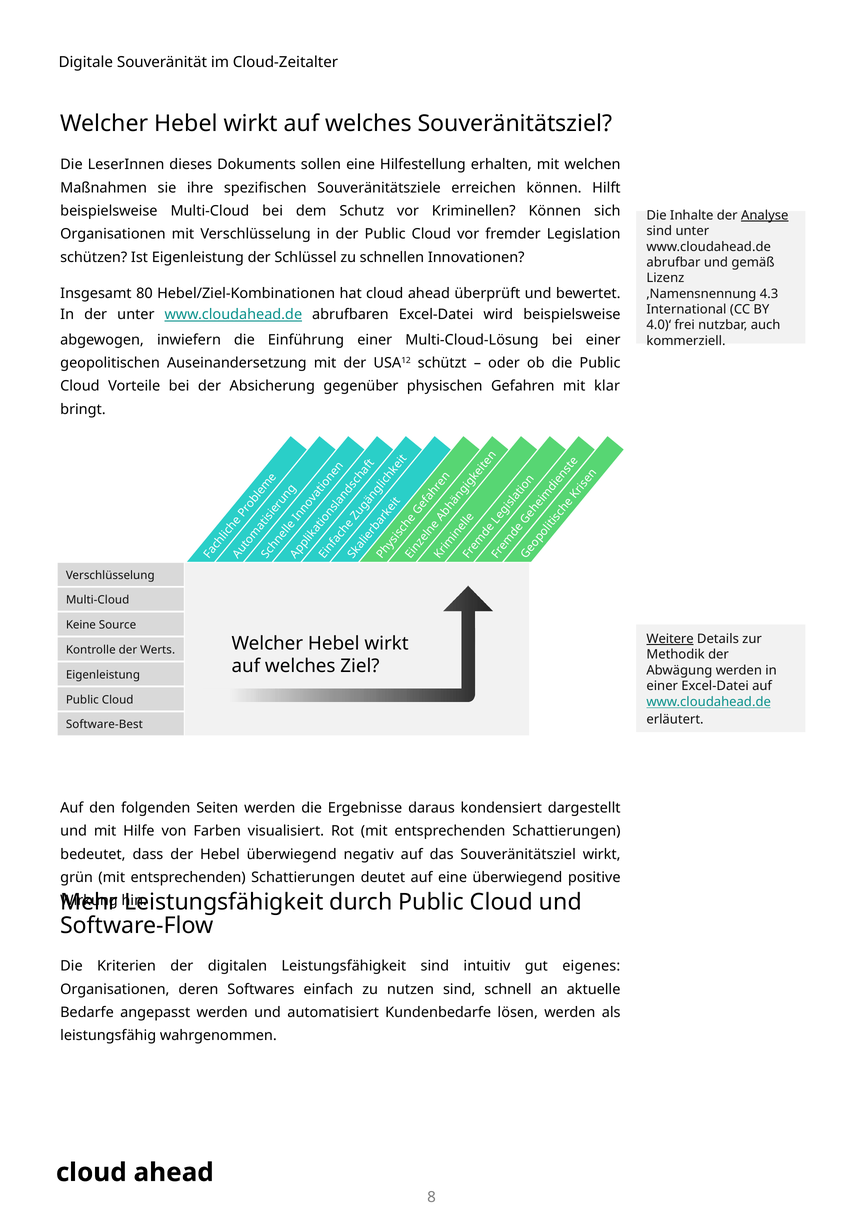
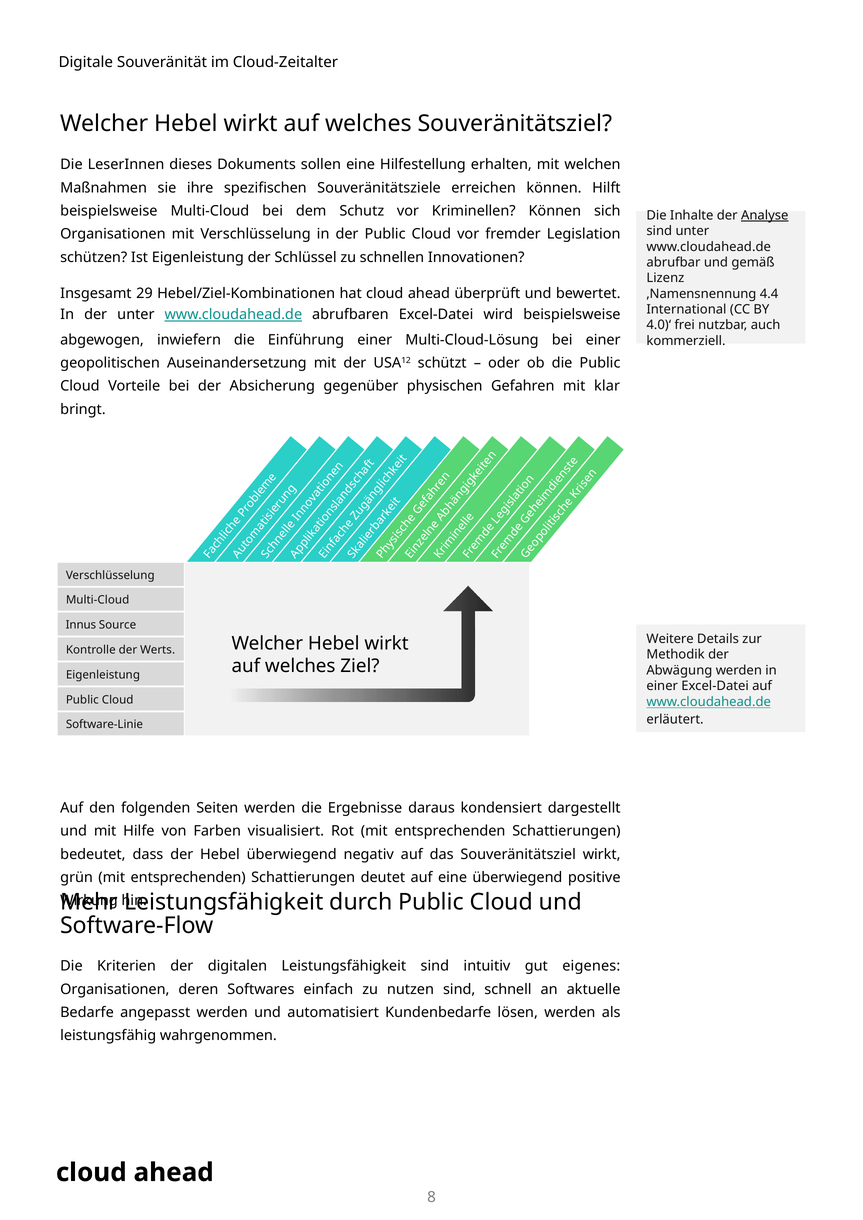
80: 80 -> 29
4.3: 4.3 -> 4.4
Keine: Keine -> Innus
Weitere underline: present -> none
Software-Best: Software-Best -> Software-Linie
